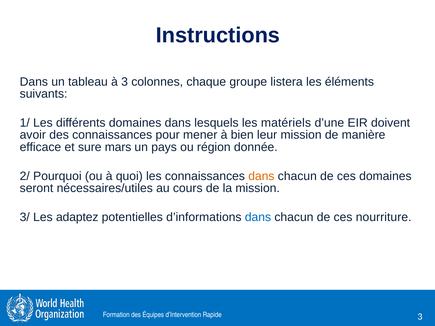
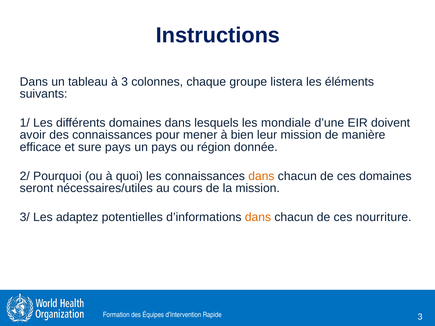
matériels: matériels -> mondiale
sure mars: mars -> pays
dans at (258, 217) colour: blue -> orange
